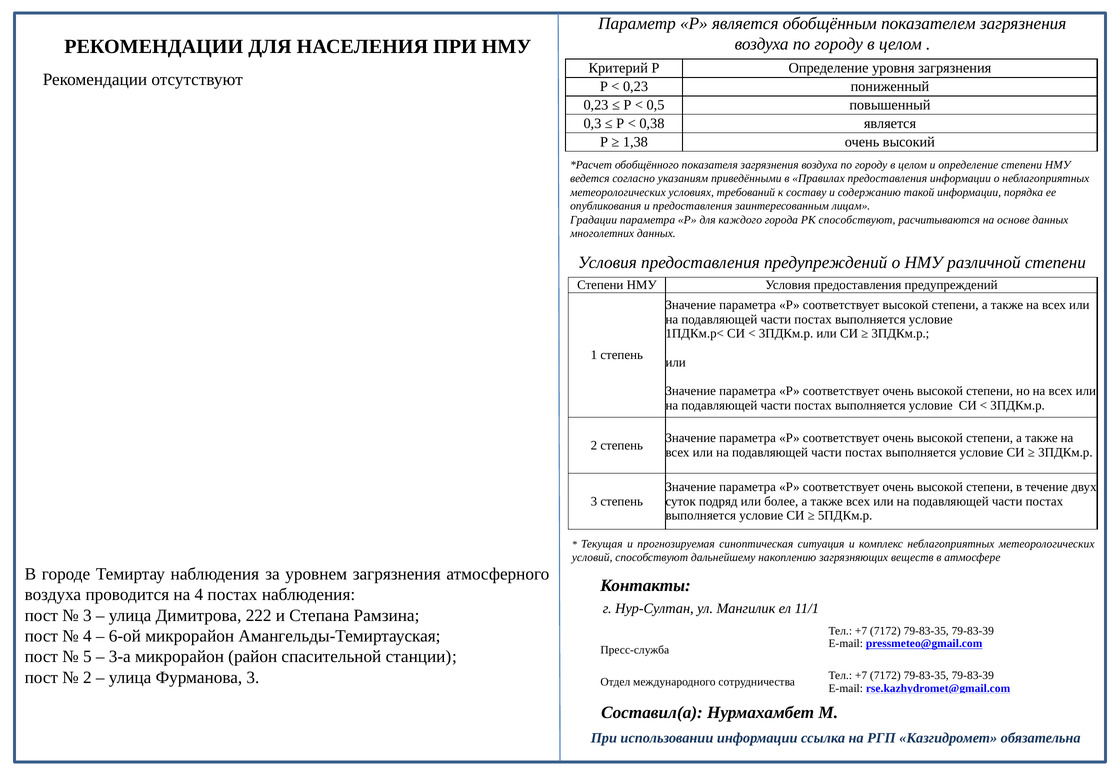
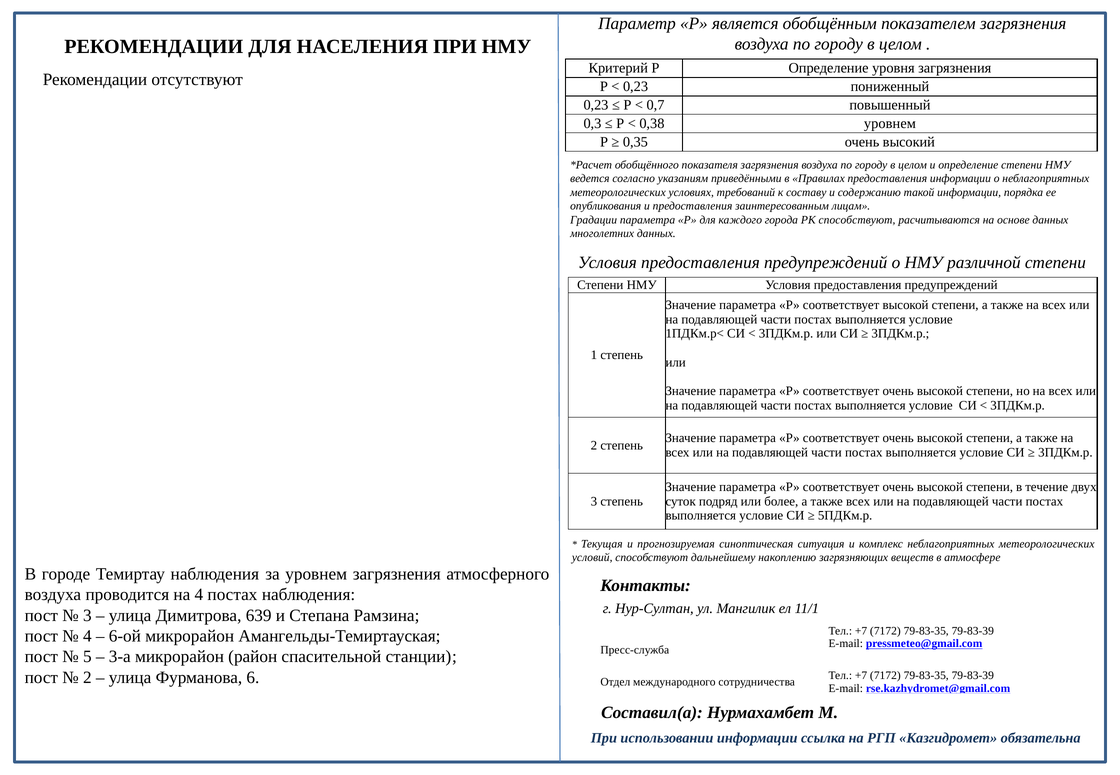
0,5: 0,5 -> 0,7
0,38 является: является -> уровнем
1,38: 1,38 -> 0,35
222: 222 -> 639
Фурманова 3: 3 -> 6
